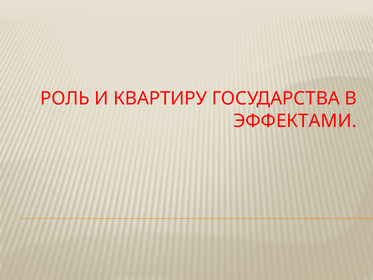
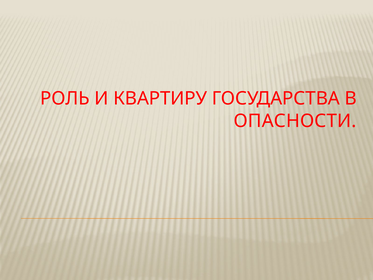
ЭФФЕКТАМИ: ЭФФЕКТАМИ -> ОПАСНОСТИ
